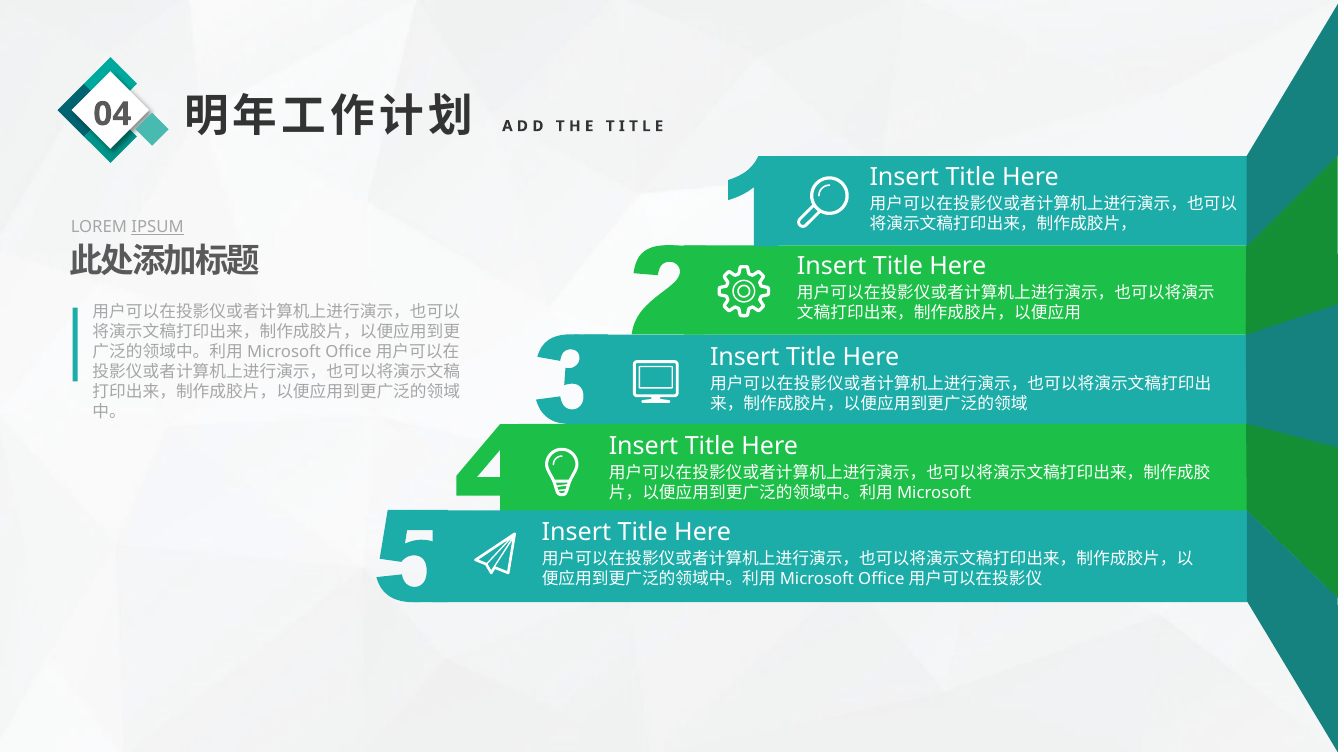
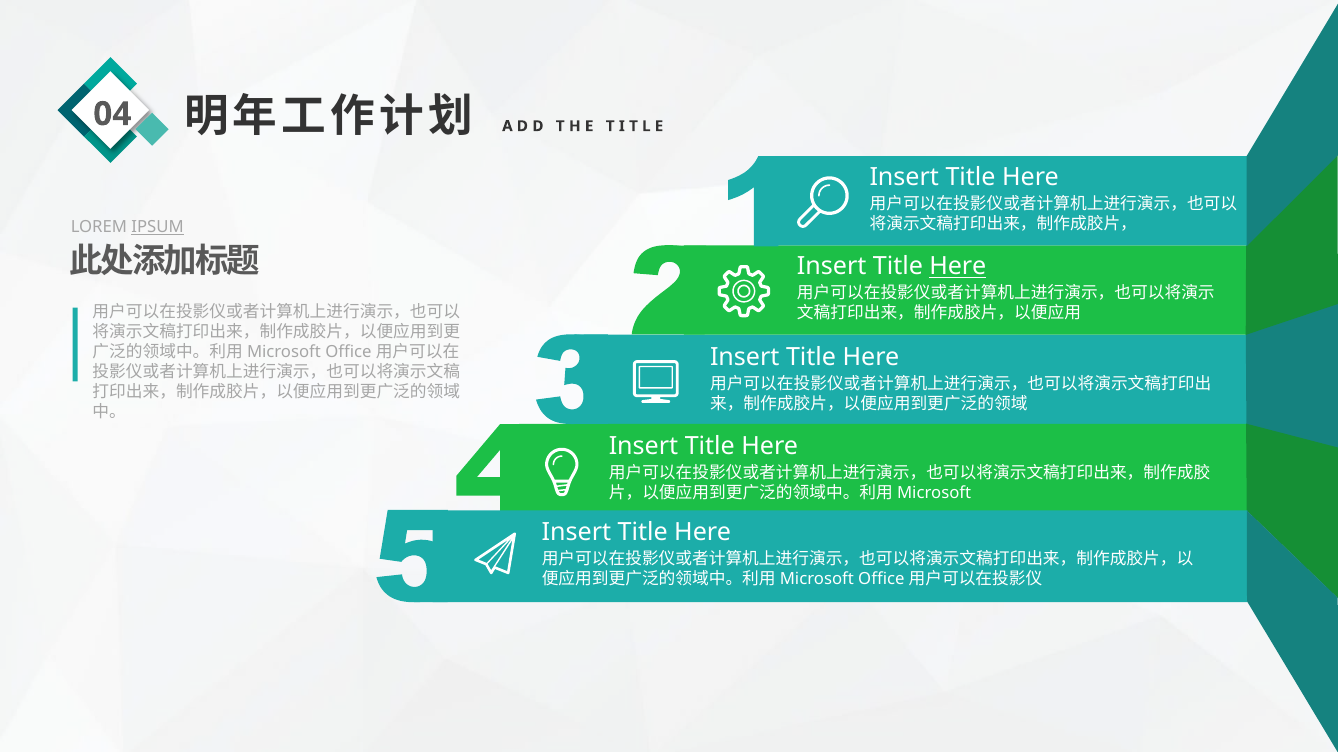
Here at (958, 267) underline: none -> present
